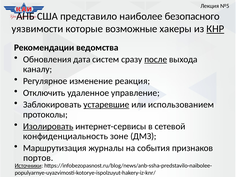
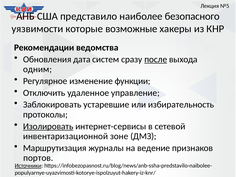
КНР underline: present -> none
каналу: каналу -> одним
реакция: реакция -> функции
устаревшие underline: present -> none
использованием: использованием -> избирательность
конфиденциальность: конфиденциальность -> инвентаризационной
события: события -> ведение
